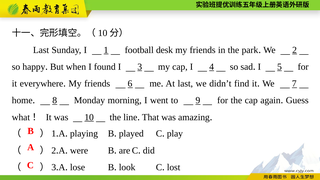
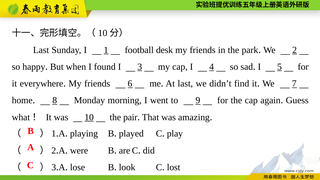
line: line -> pair
